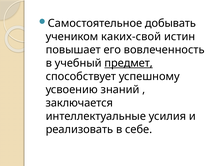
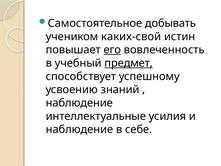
его underline: none -> present
заключается at (79, 103): заключается -> наблюдение
реализовать at (79, 129): реализовать -> наблюдение
